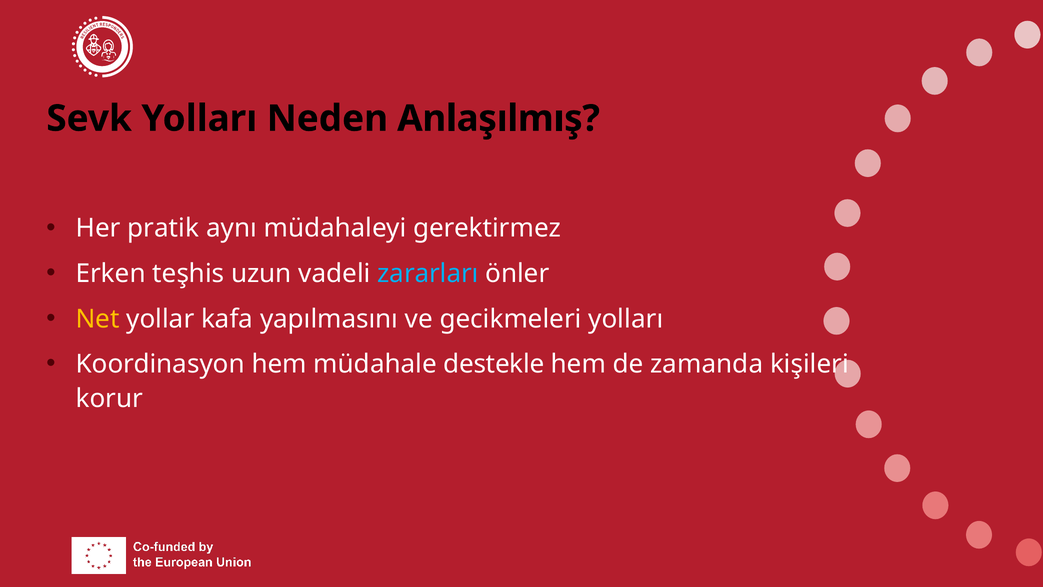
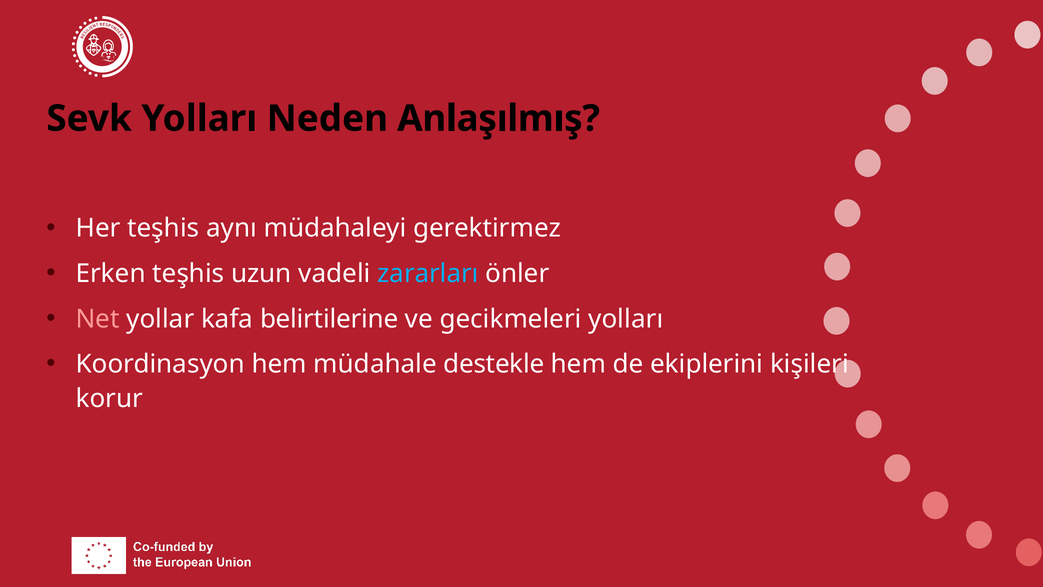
Her pratik: pratik -> teşhis
Net colour: yellow -> pink
yapılmasını: yapılmasını -> belirtilerine
zamanda: zamanda -> ekiplerini
